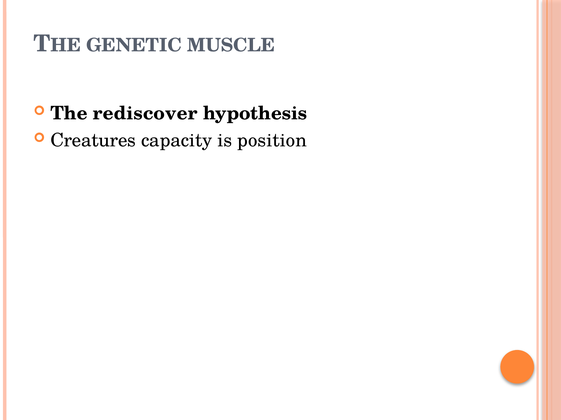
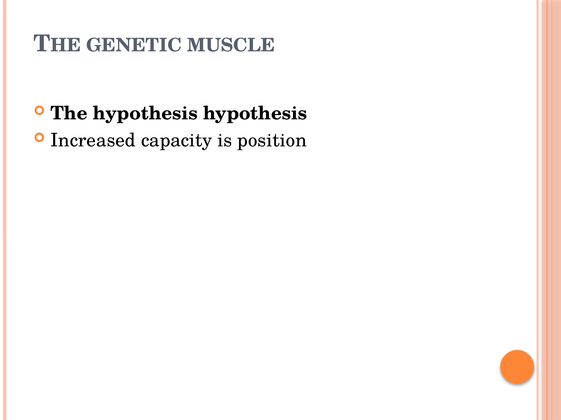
The rediscover: rediscover -> hypothesis
Creatures: Creatures -> Increased
